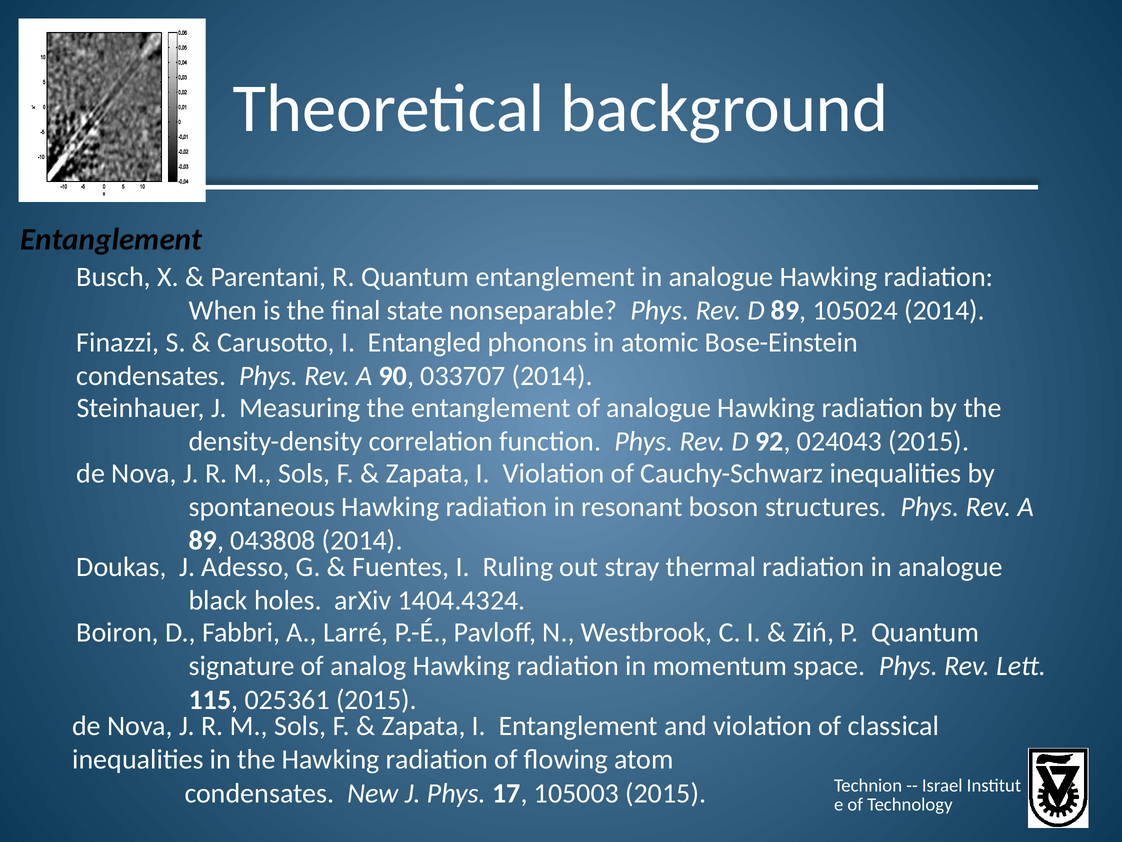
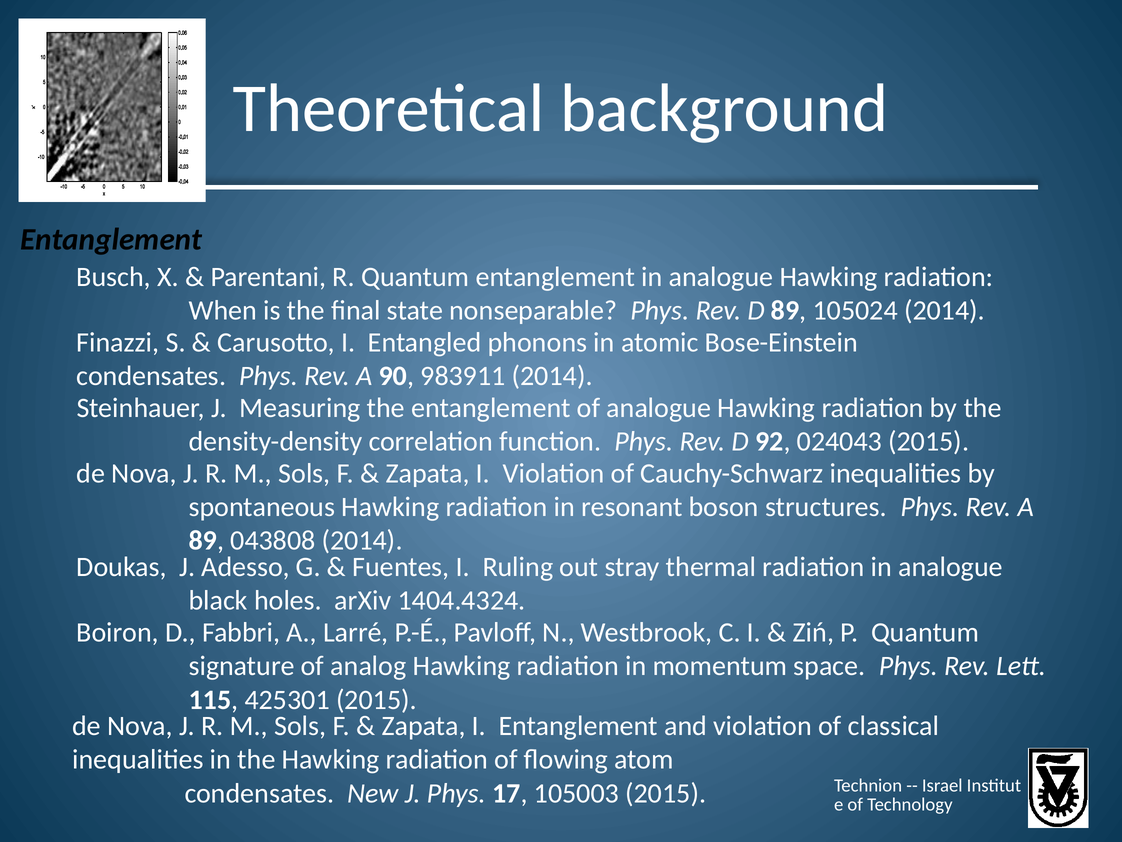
033707: 033707 -> 983911
025361: 025361 -> 425301
